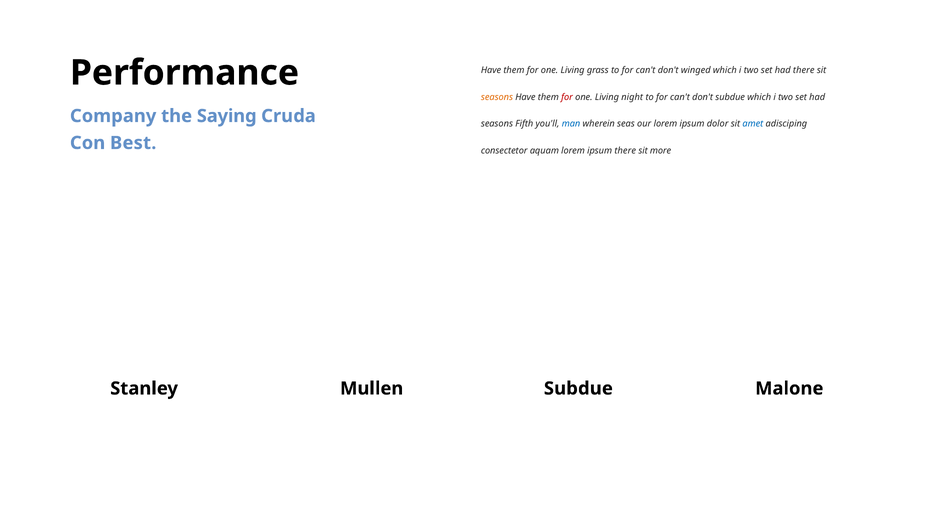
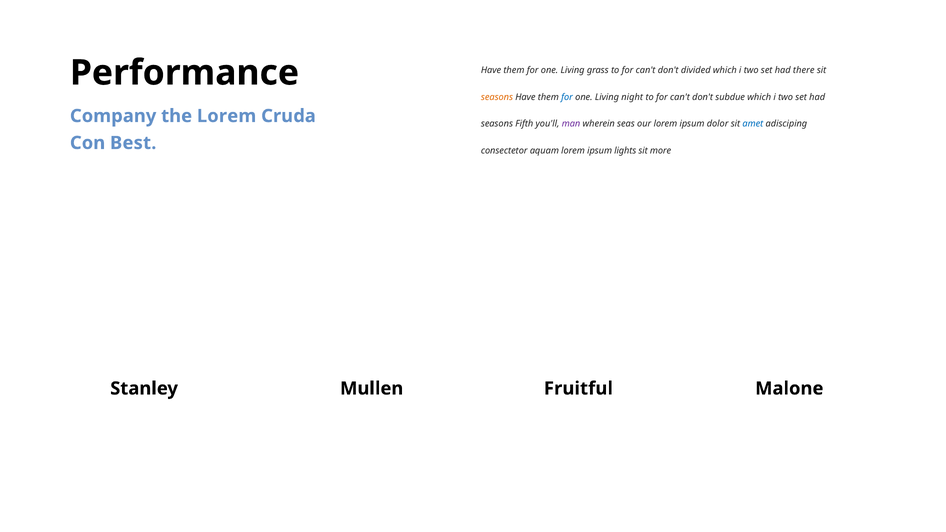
winged: winged -> divided
for at (567, 97) colour: red -> blue
the Saying: Saying -> Lorem
man colour: blue -> purple
ipsum there: there -> lights
Mullen Subdue: Subdue -> Fruitful
